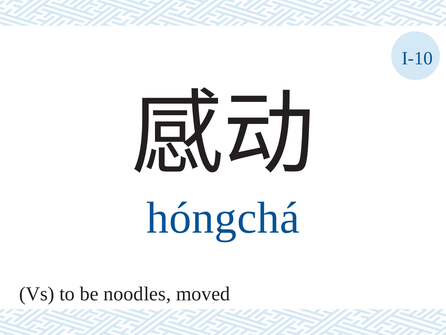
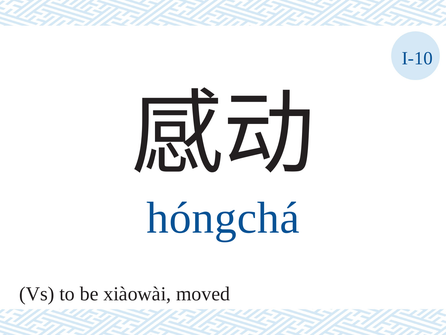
noodles: noodles -> xiàowài
